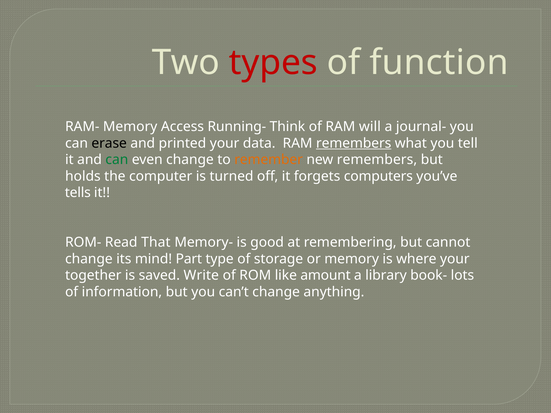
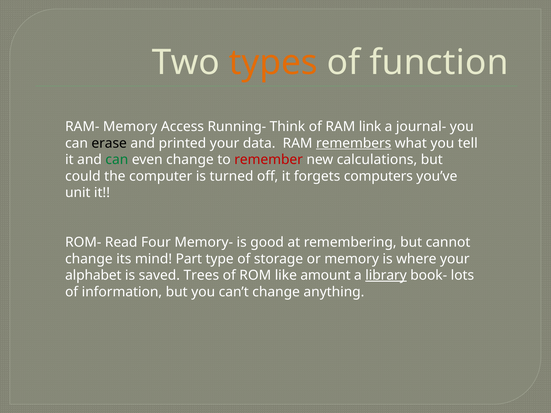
types colour: red -> orange
will: will -> link
remember colour: orange -> red
new remembers: remembers -> calculations
holds: holds -> could
tells: tells -> unit
That: That -> Four
together: together -> alphabet
Write: Write -> Trees
library underline: none -> present
